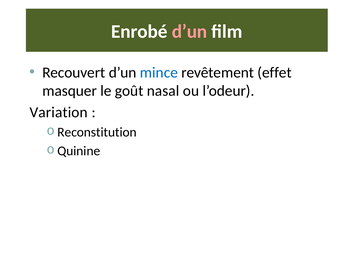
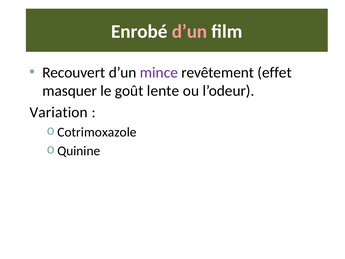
mince colour: blue -> purple
nasal: nasal -> lente
Reconstitution: Reconstitution -> Cotrimoxazole
